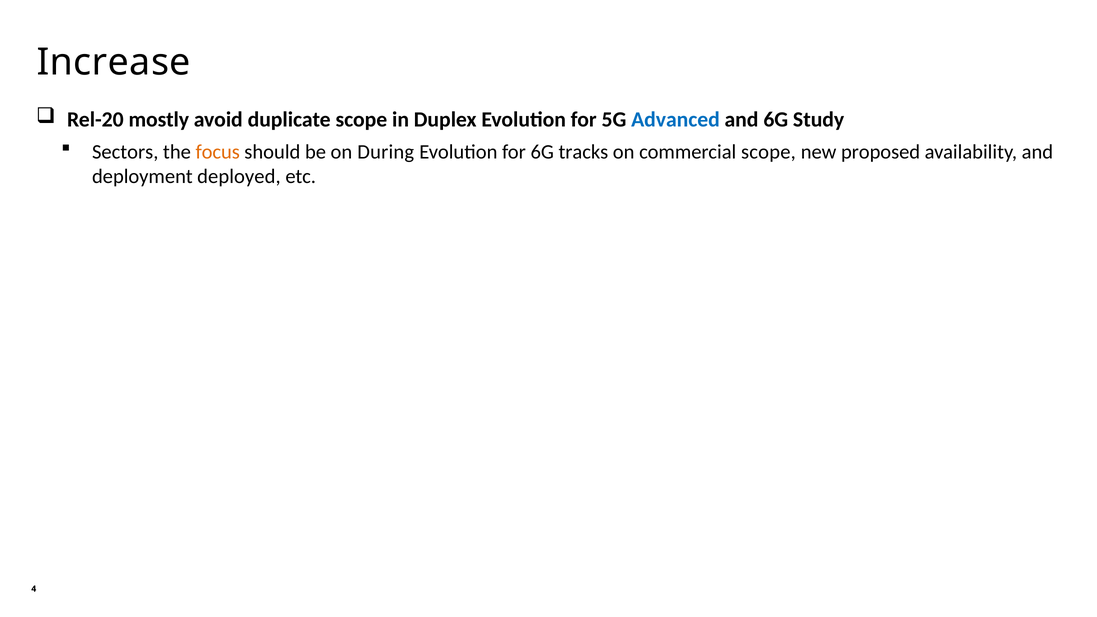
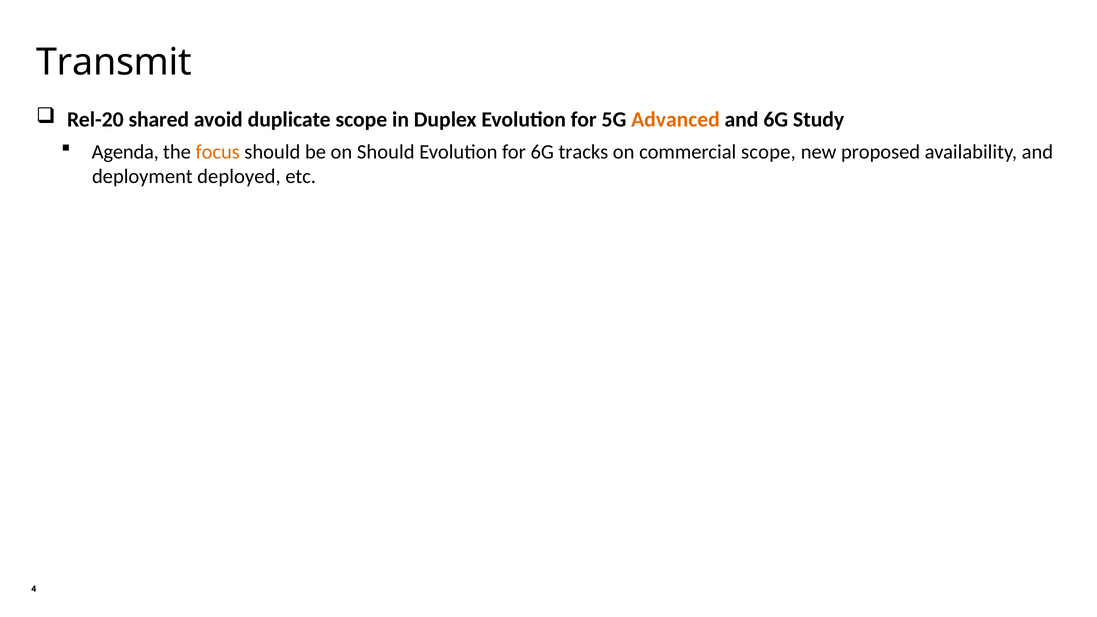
Increase: Increase -> Transmit
mostly: mostly -> shared
Advanced colour: blue -> orange
Sectors: Sectors -> Agenda
on During: During -> Should
